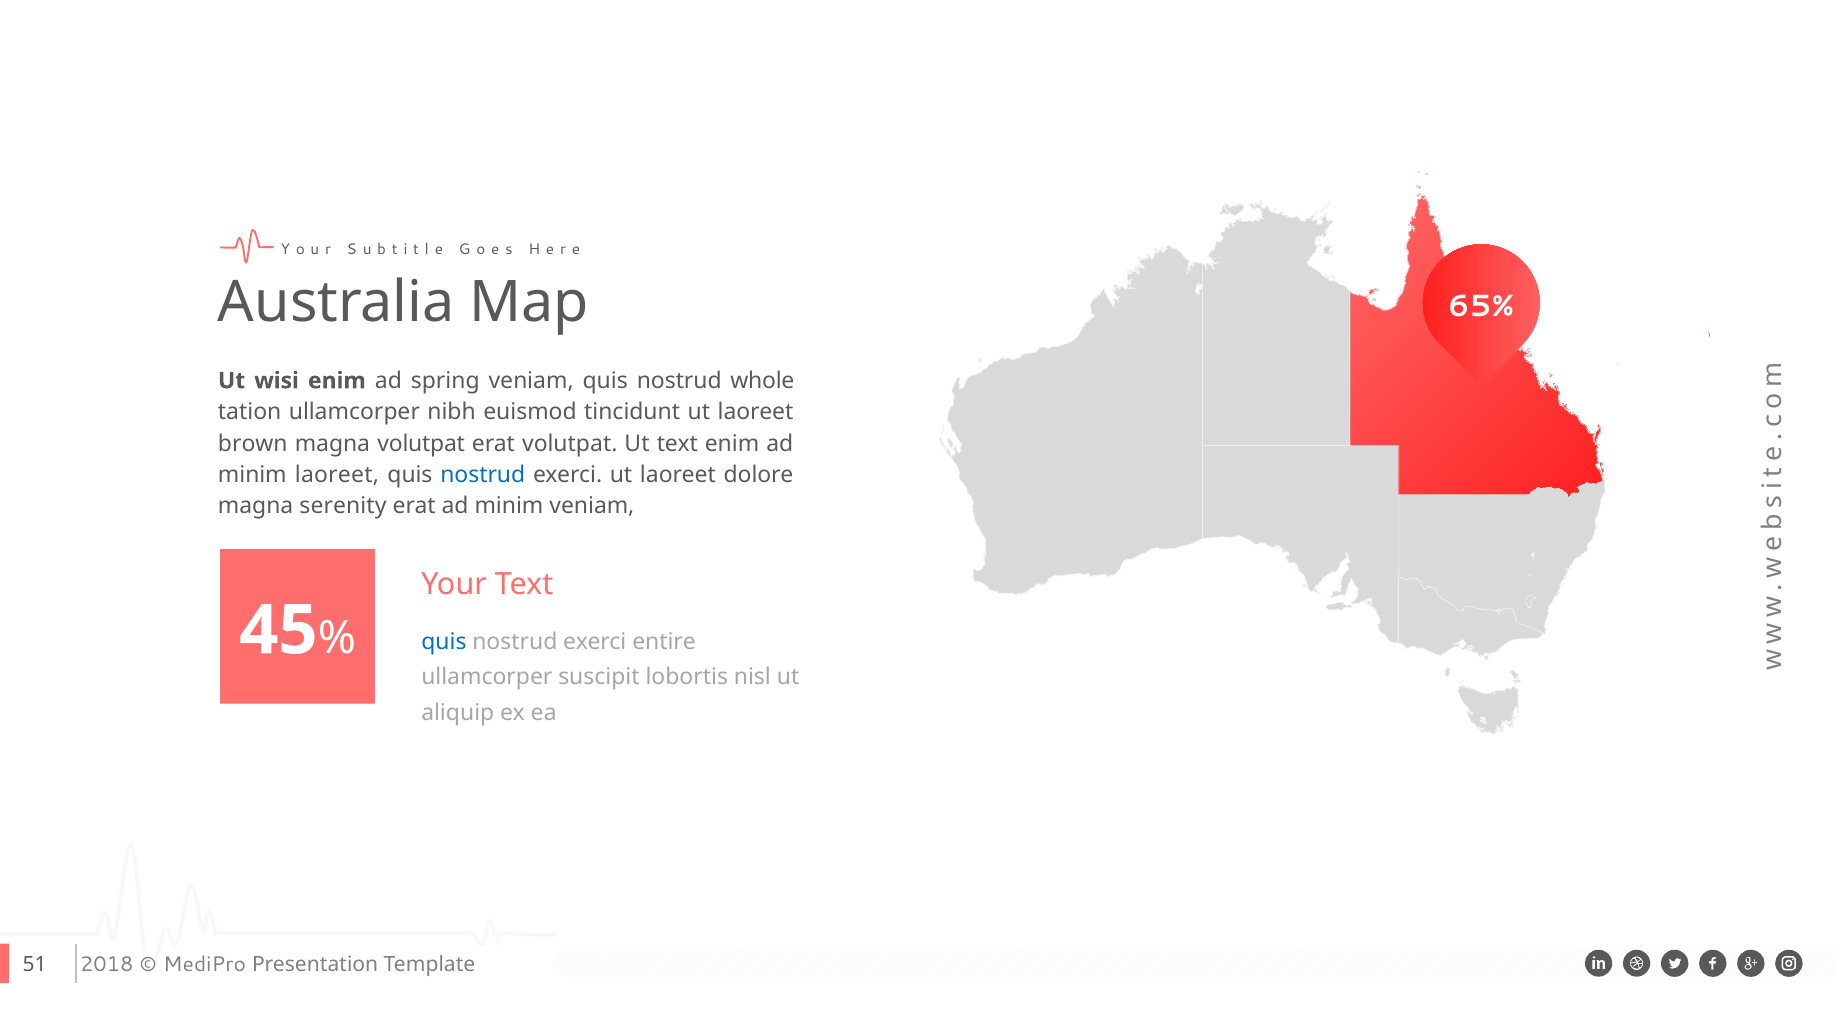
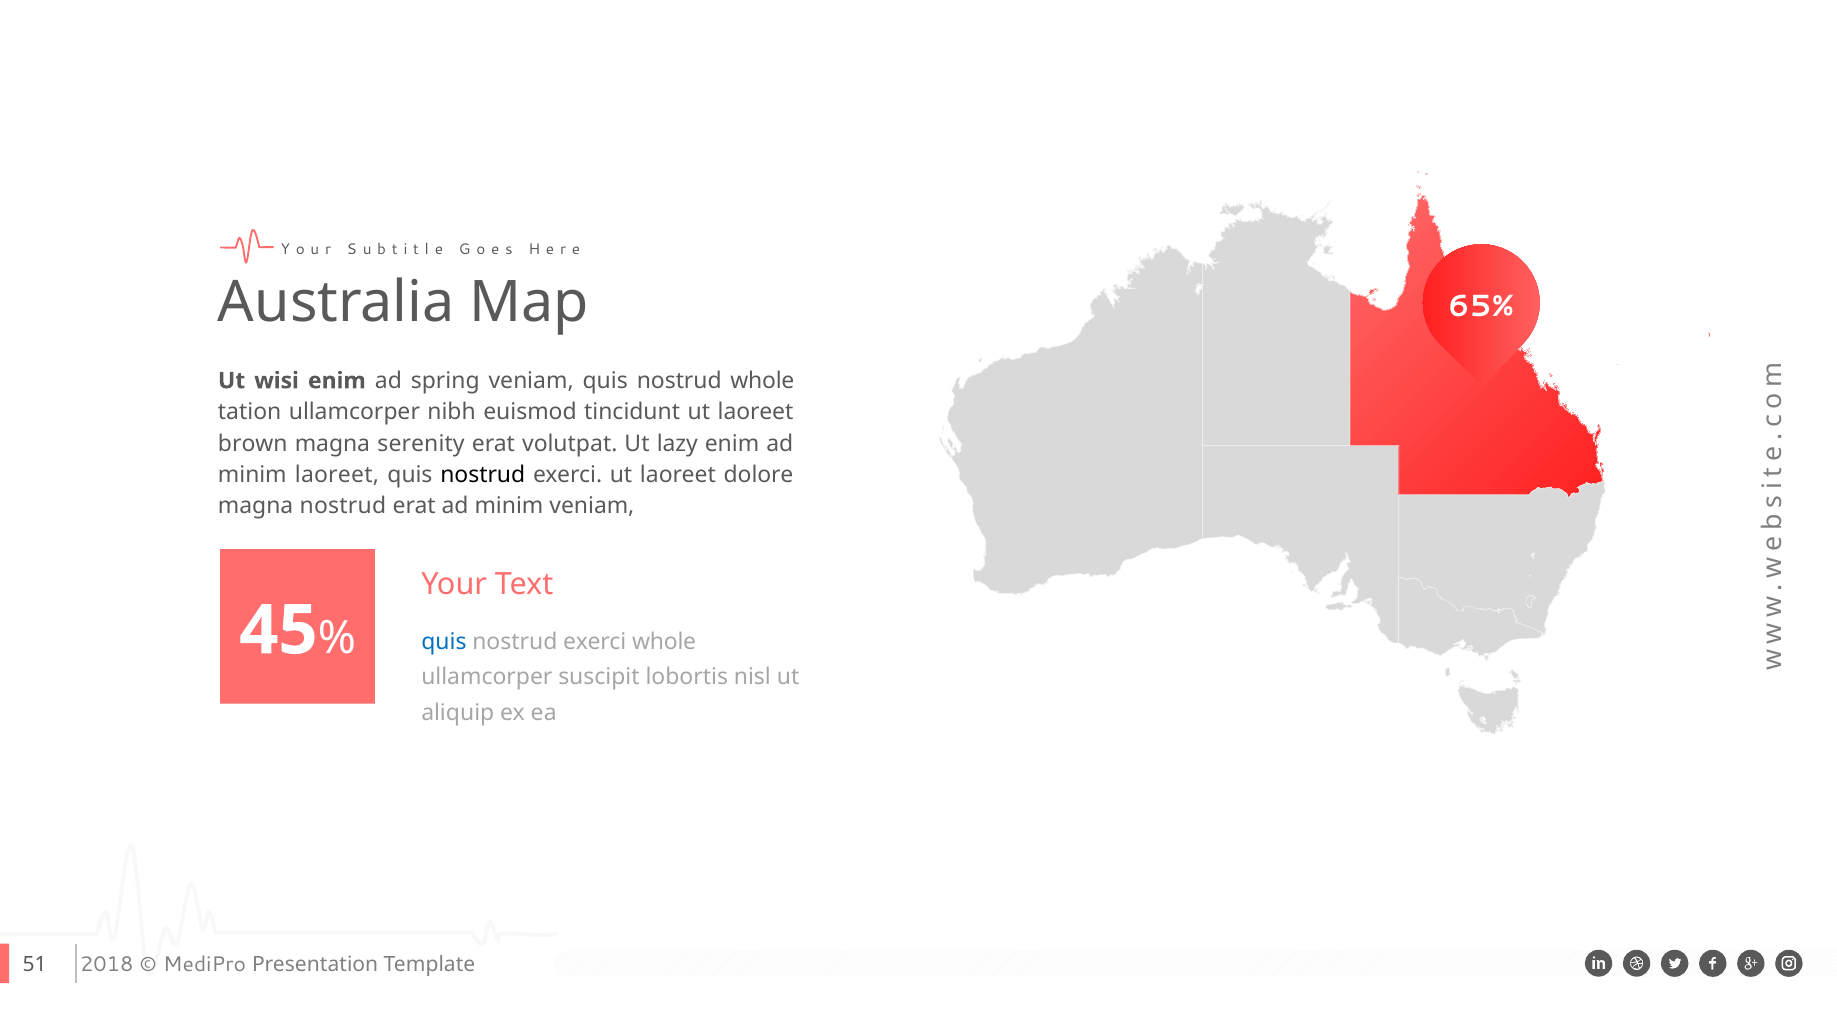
magna volutpat: volutpat -> serenity
Ut text: text -> lazy
nostrud at (483, 475) colour: blue -> black
magna serenity: serenity -> nostrud
exerci entire: entire -> whole
